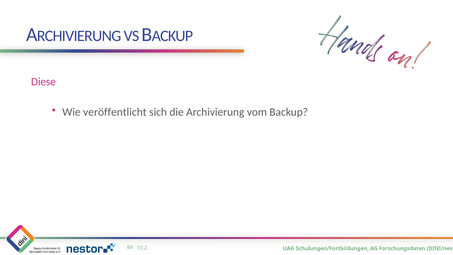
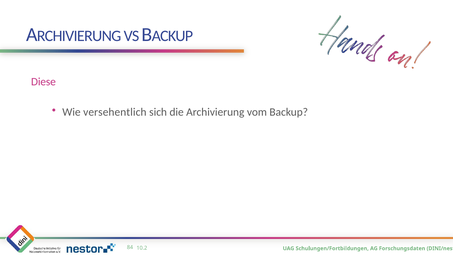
veröffentlicht: veröffentlicht -> versehentlich
